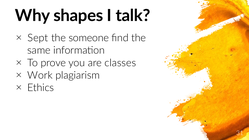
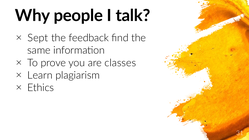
shapes: shapes -> people
someone: someone -> feedback
Work: Work -> Learn
